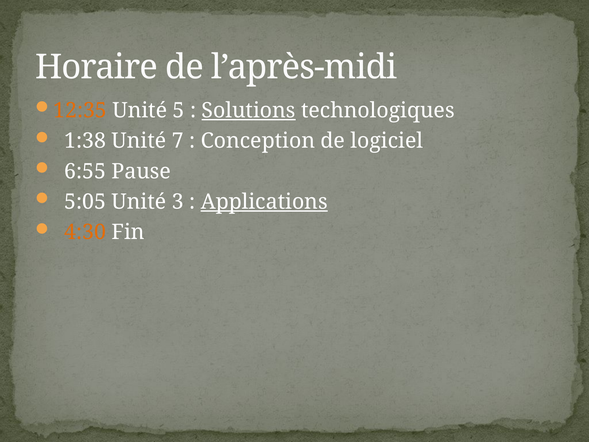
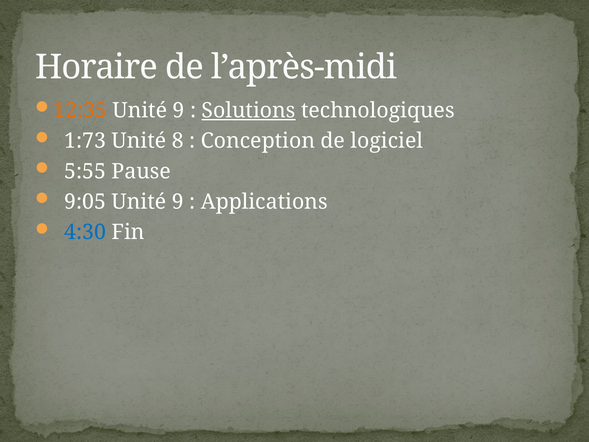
5 at (179, 110): 5 -> 9
1:38: 1:38 -> 1:73
7: 7 -> 8
6:55: 6:55 -> 5:55
5:05: 5:05 -> 9:05
3 at (178, 202): 3 -> 9
Applications underline: present -> none
4:30 colour: orange -> blue
